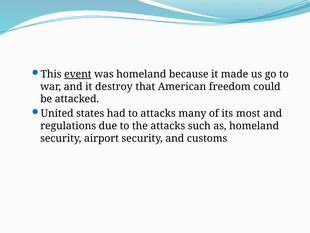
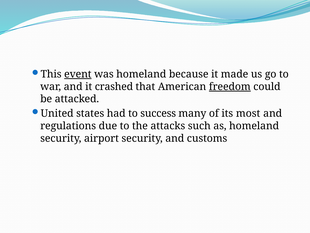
destroy: destroy -> crashed
freedom underline: none -> present
to attacks: attacks -> success
